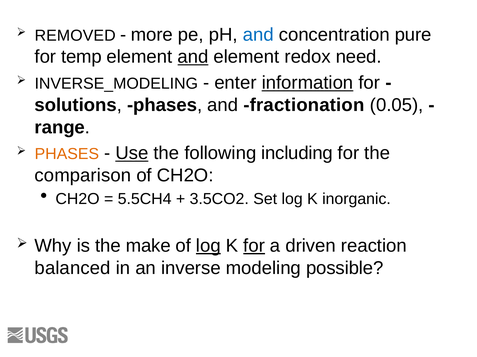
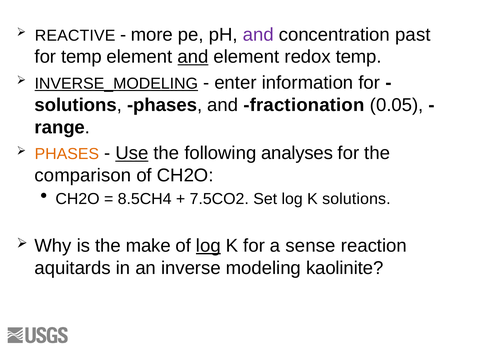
REMOVED: REMOVED -> REACTIVE
and at (258, 35) colour: blue -> purple
pure: pure -> past
redox need: need -> temp
INVERSE_MODELING underline: none -> present
information underline: present -> none
including: including -> analyses
5.5CH4: 5.5CH4 -> 8.5CH4
3.5CO2: 3.5CO2 -> 7.5CO2
K inorganic: inorganic -> solutions
for at (254, 246) underline: present -> none
driven: driven -> sense
balanced: balanced -> aquitards
possible: possible -> kaolinite
